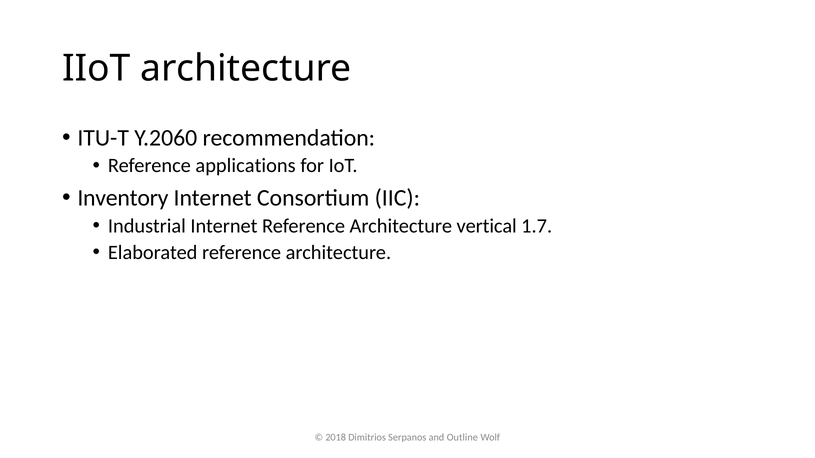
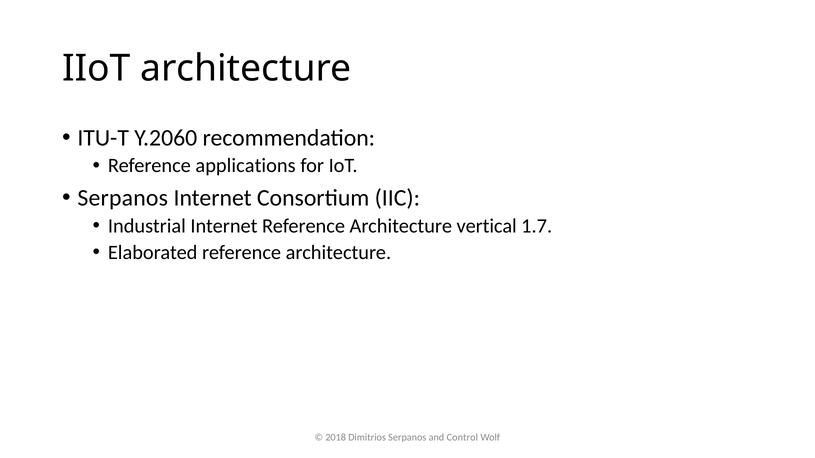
Inventory at (123, 198): Inventory -> Serpanos
Outline: Outline -> Control
